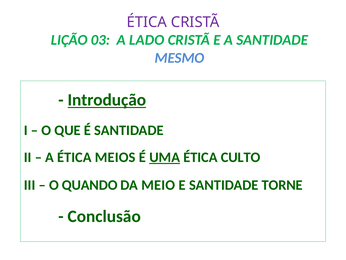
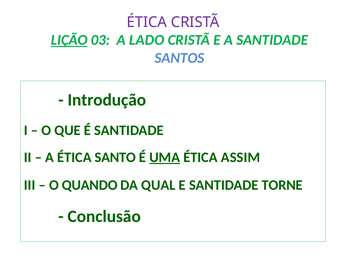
LIÇÃO underline: none -> present
MESMO: MESMO -> SANTOS
Introdução underline: present -> none
MEIOS: MEIOS -> SANTO
CULTO: CULTO -> ASSIM
MEIO: MEIO -> QUAL
